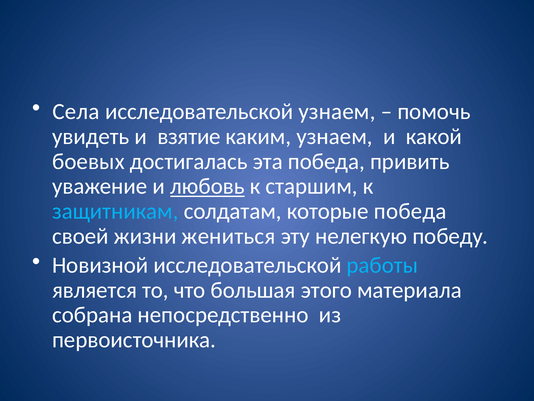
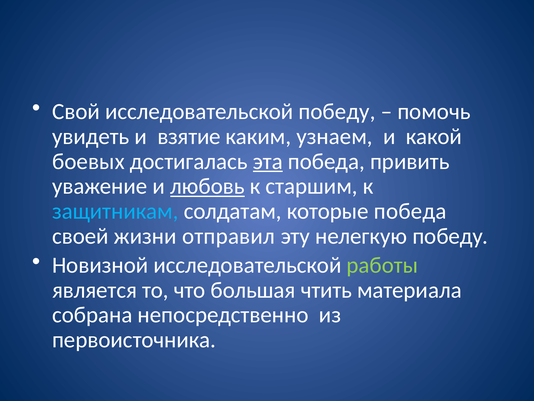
Села: Села -> Свой
исследовательской узнаем: узнаем -> победу
эта underline: none -> present
жениться: жениться -> отправил
работы colour: light blue -> light green
этого: этого -> чтить
